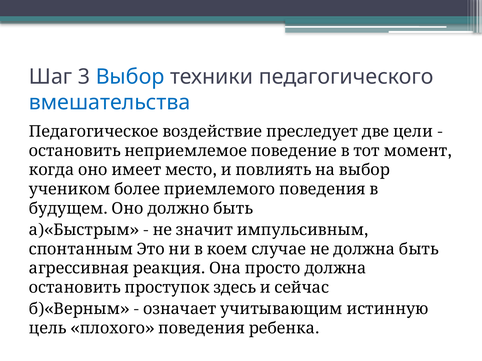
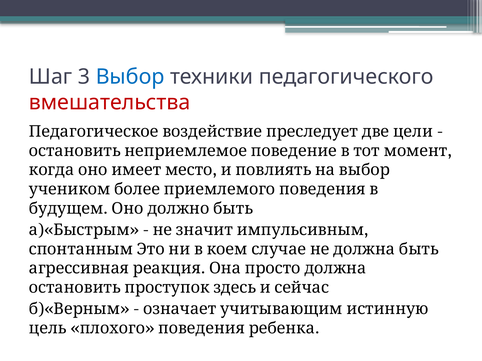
вмешательства colour: blue -> red
